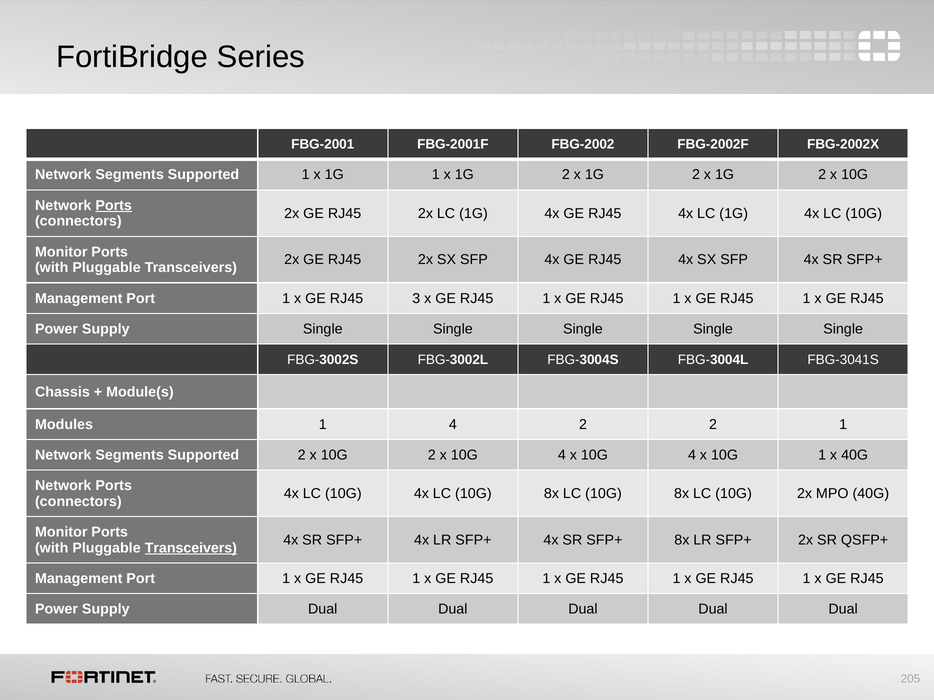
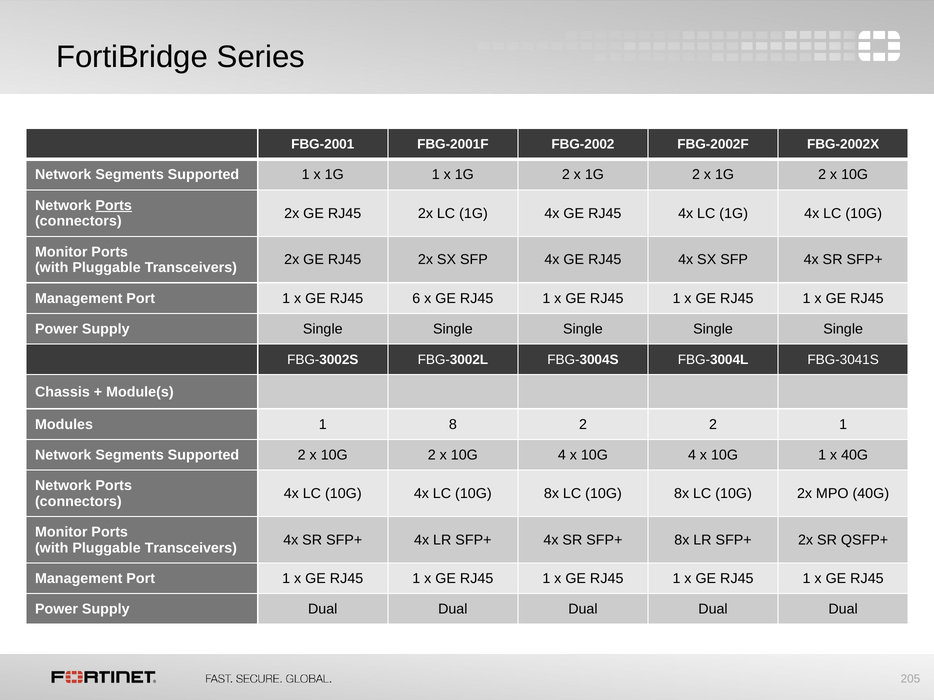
3: 3 -> 6
1 4: 4 -> 8
Transceivers at (191, 548) underline: present -> none
